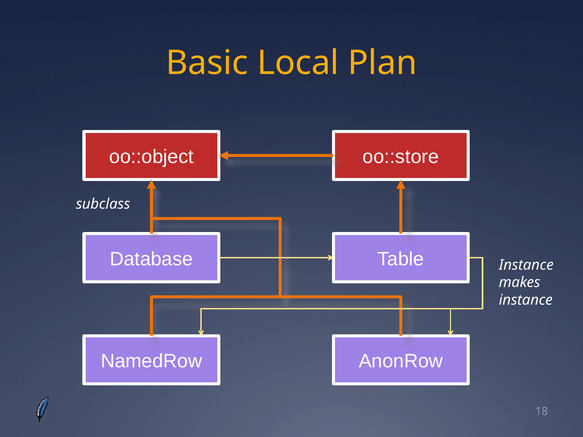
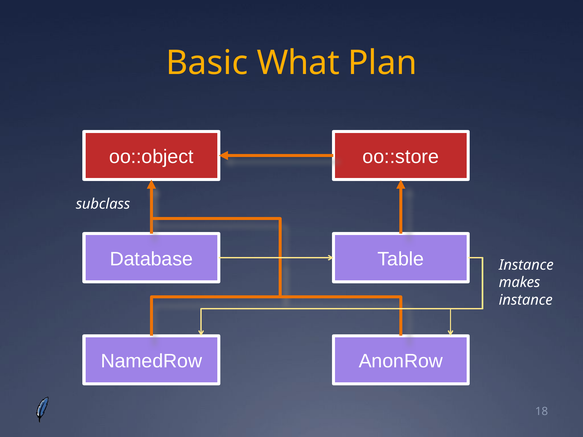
Local: Local -> What
